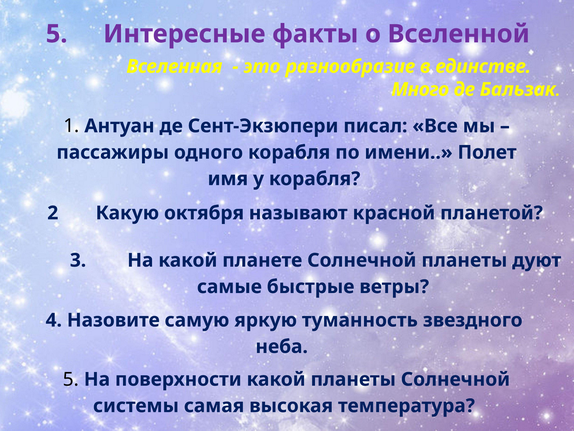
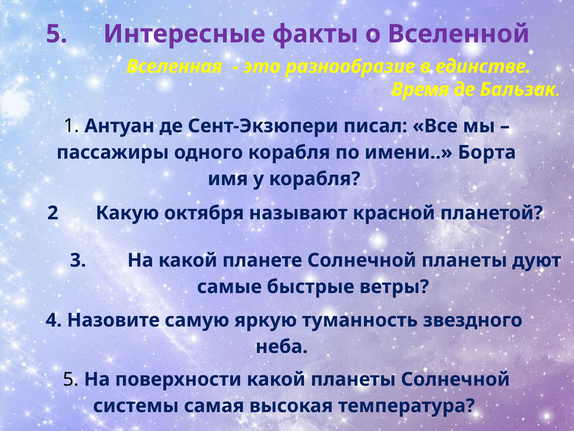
Много: Много -> Время
Полет: Полет -> Борта
